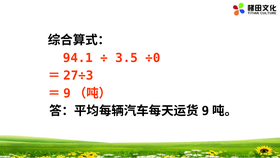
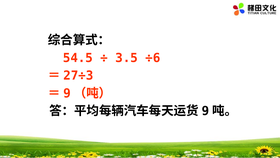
94.1: 94.1 -> 54.5
÷0: ÷0 -> ÷6
